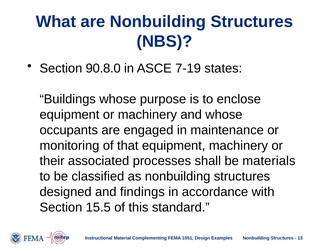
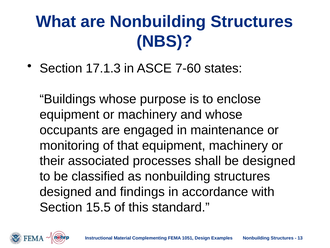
90.8.0: 90.8.0 -> 17.1.3
7-19: 7-19 -> 7-60
be materials: materials -> designed
